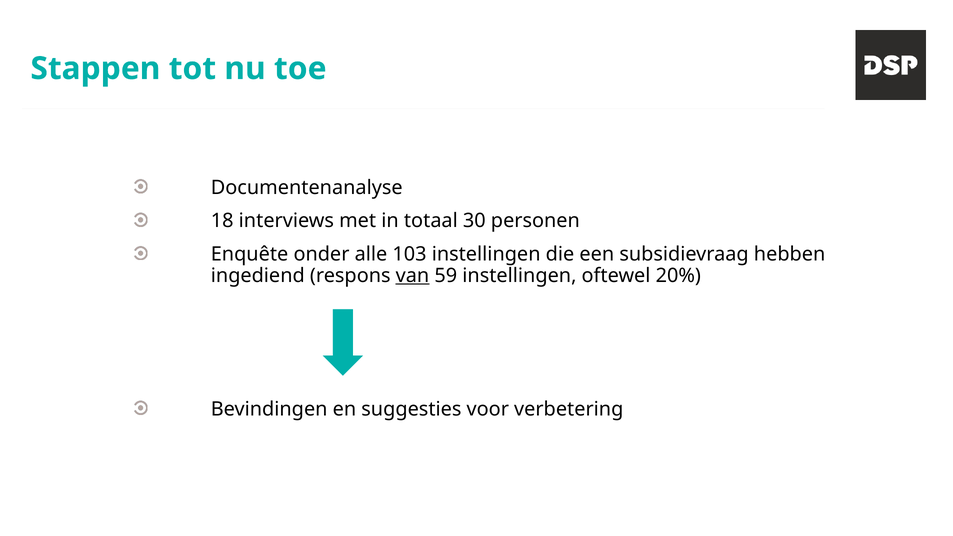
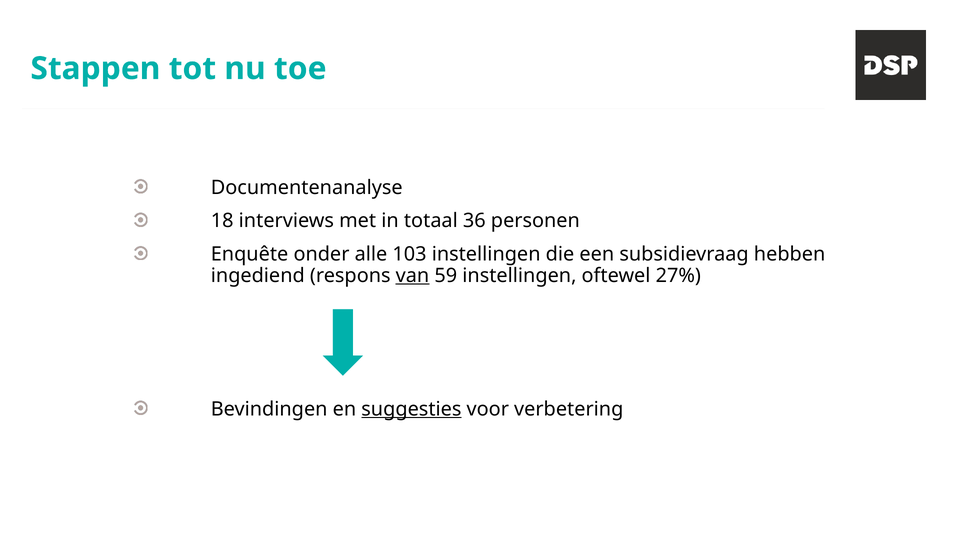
30: 30 -> 36
20%: 20% -> 27%
suggesties underline: none -> present
